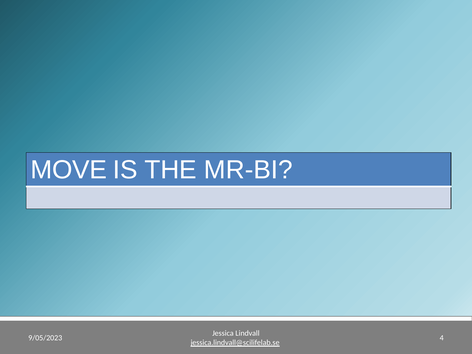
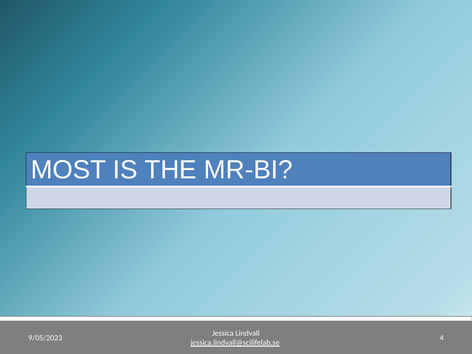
MOVE: MOVE -> MOST
